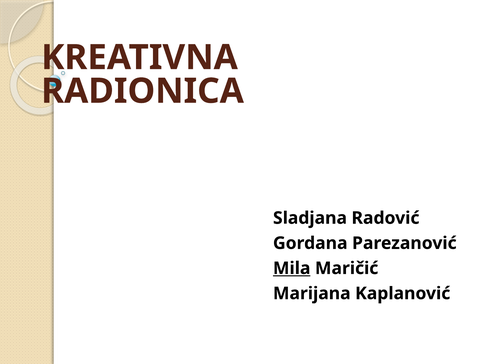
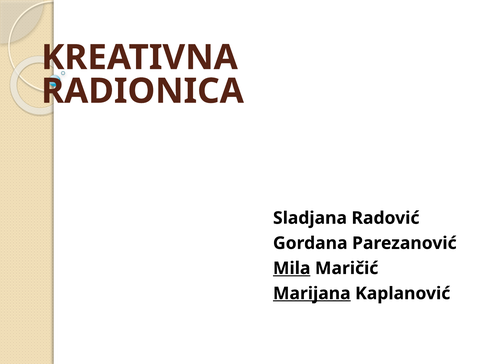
Marijana underline: none -> present
